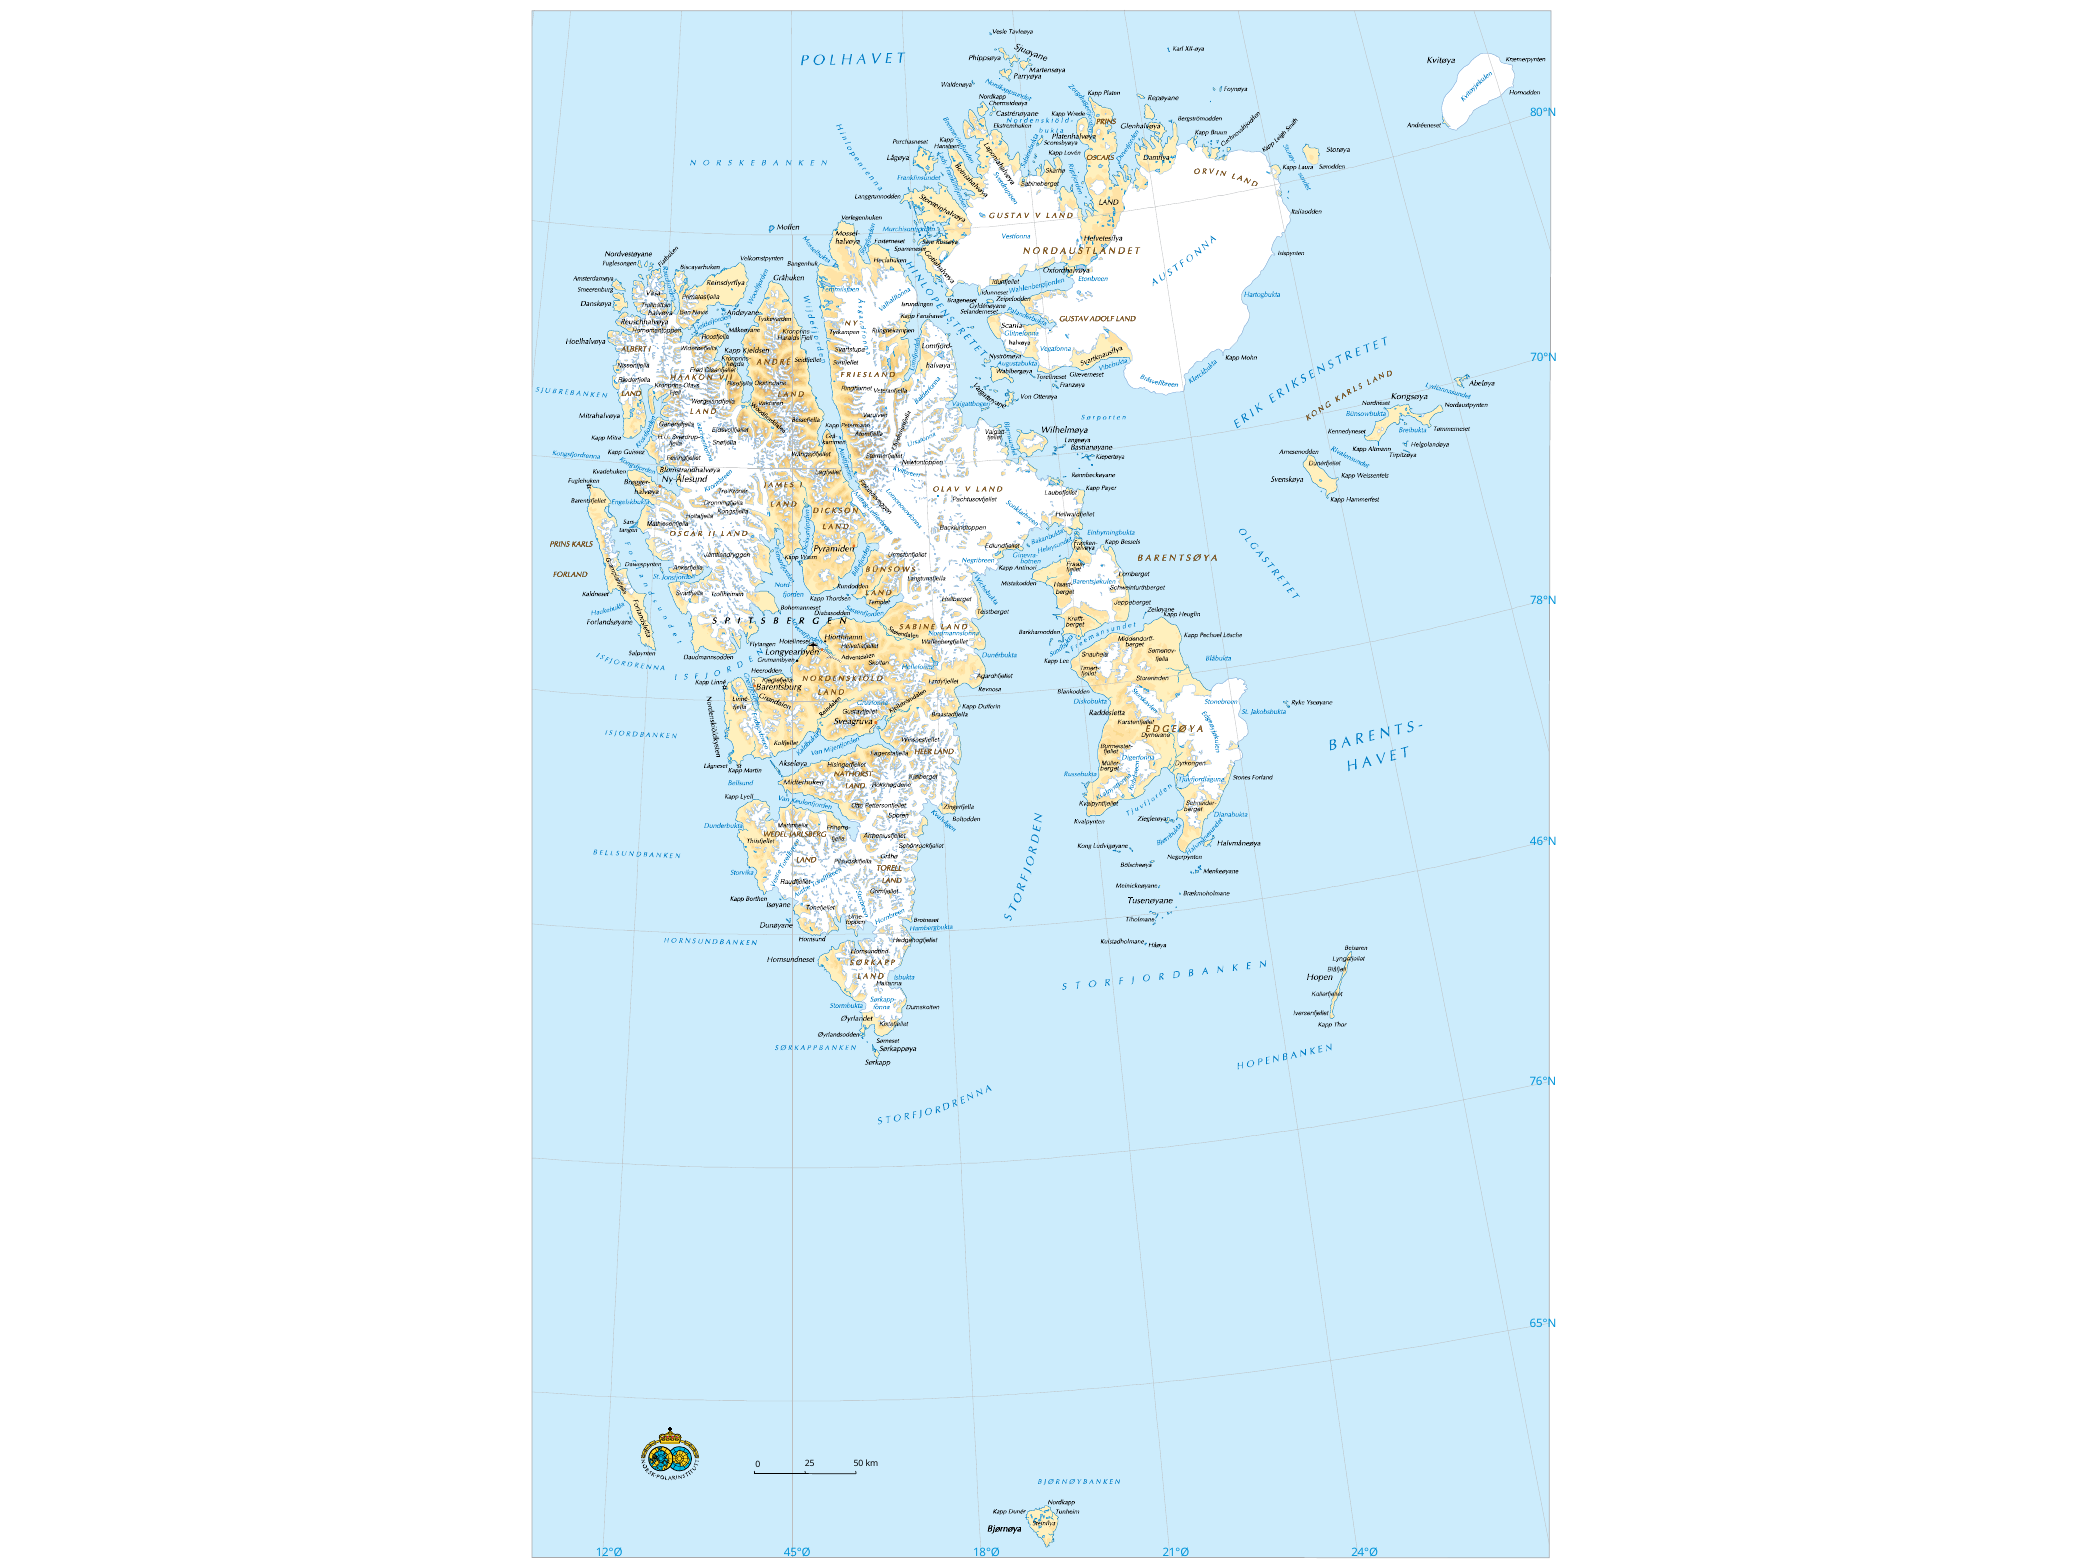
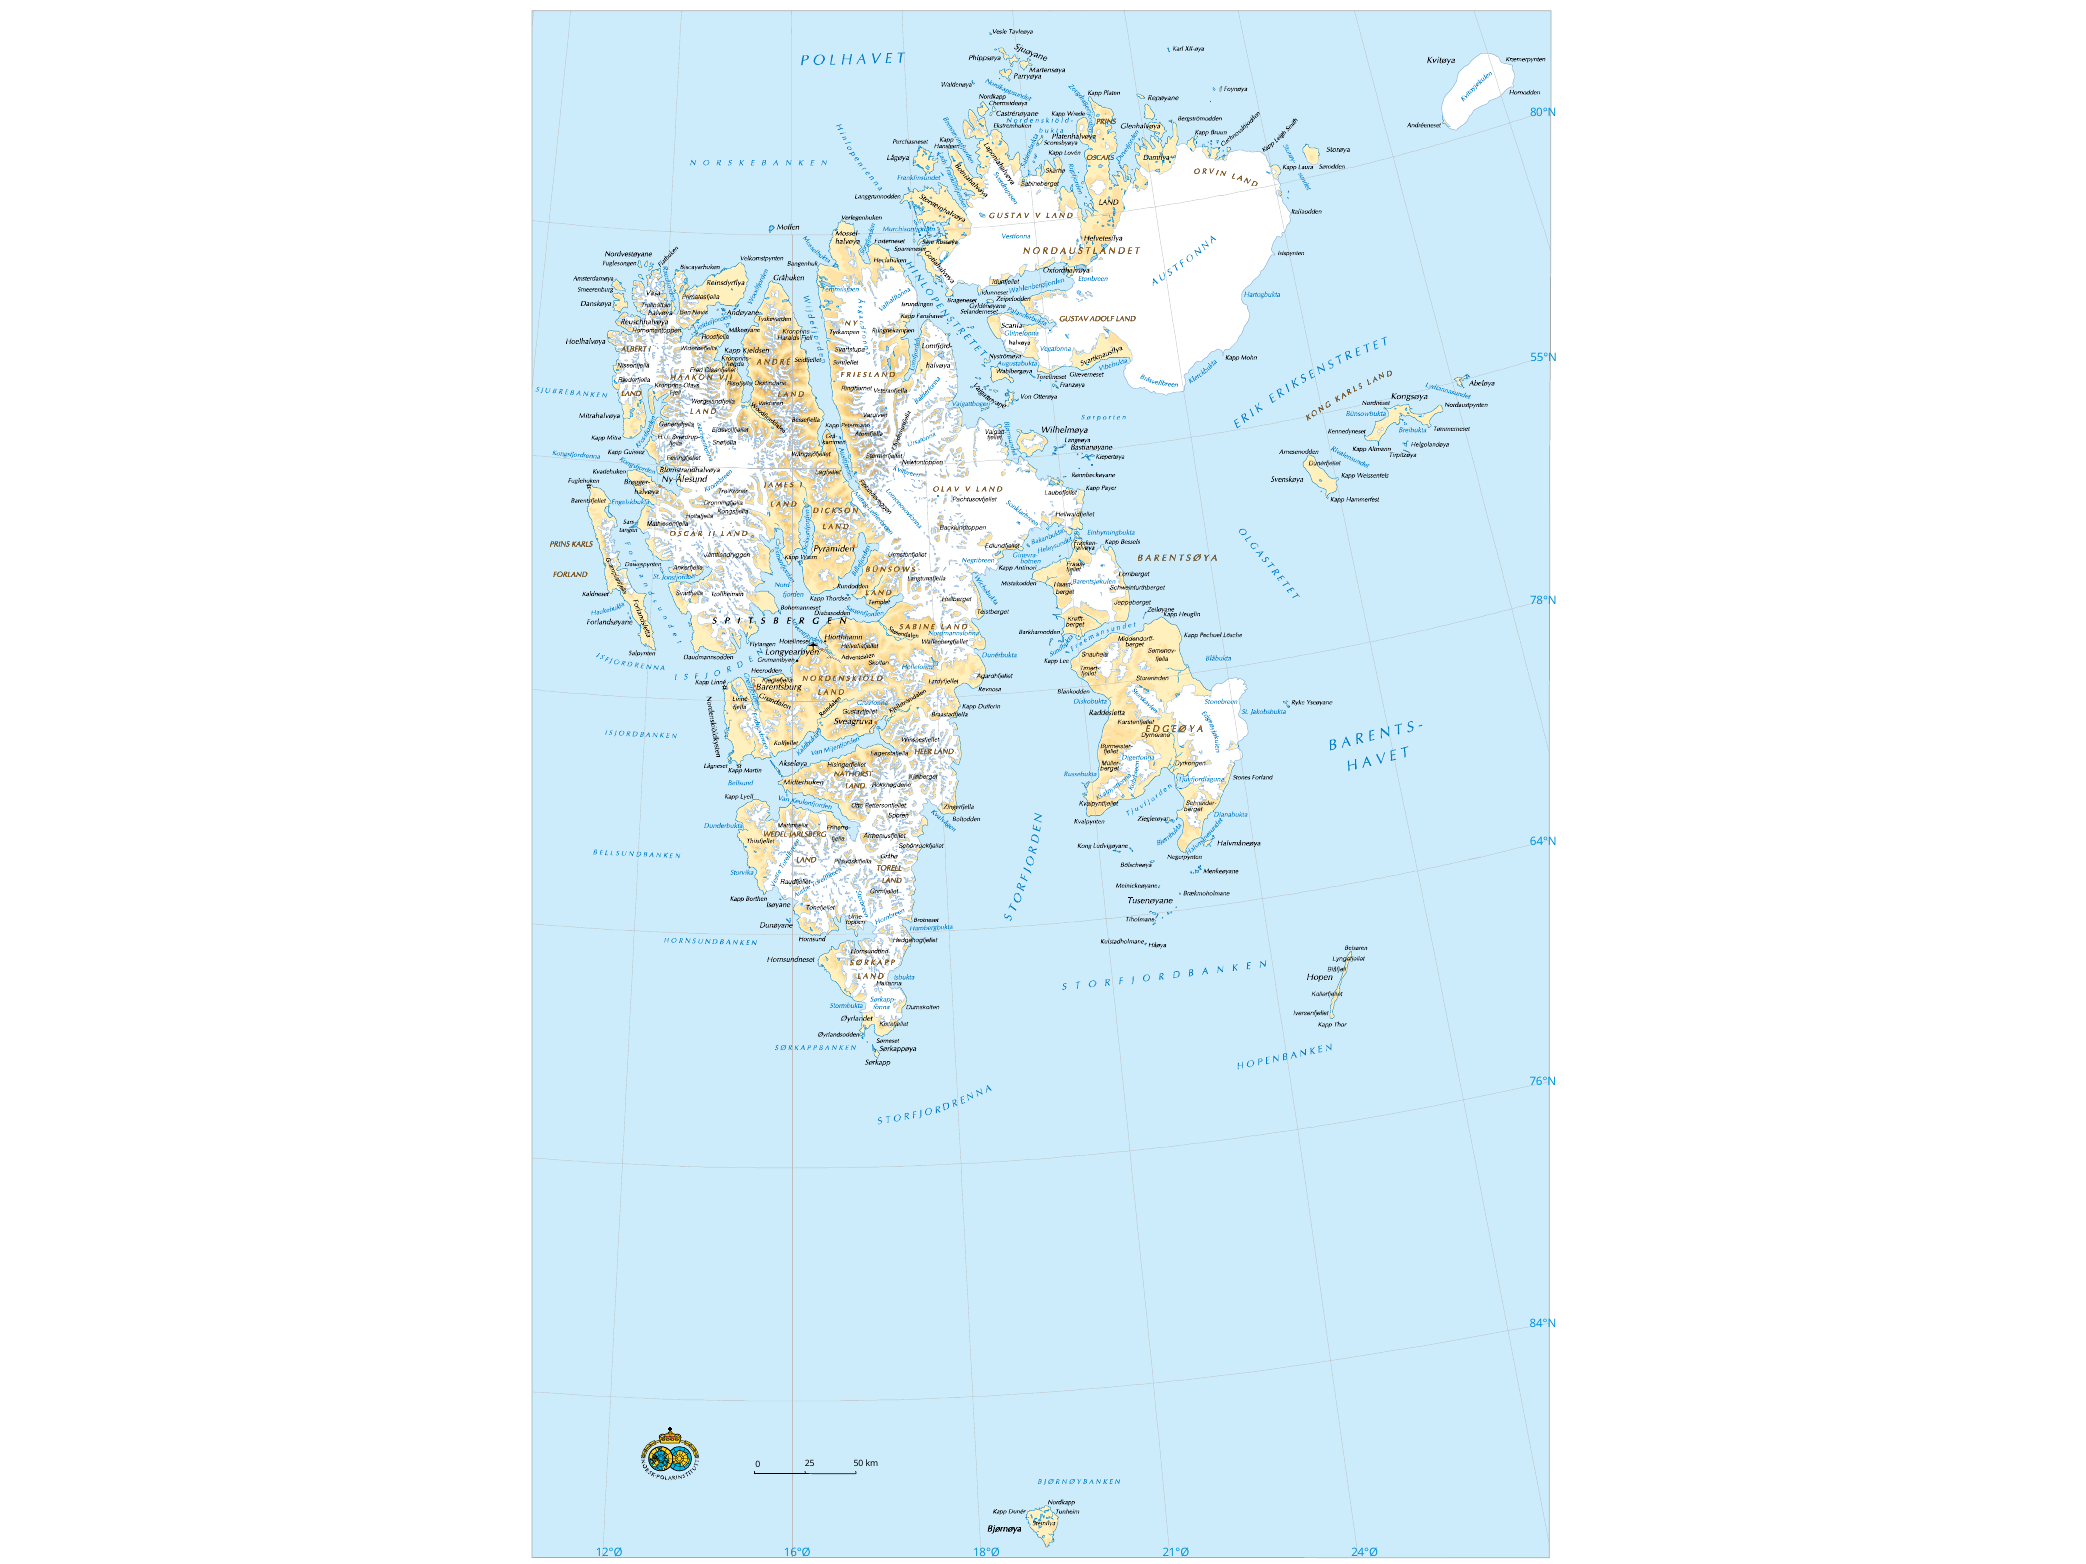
70°N: 70°N -> 55°N
46°N: 46°N -> 64°N
65°N: 65°N -> 84°N
45°Ø: 45°Ø -> 16°Ø
